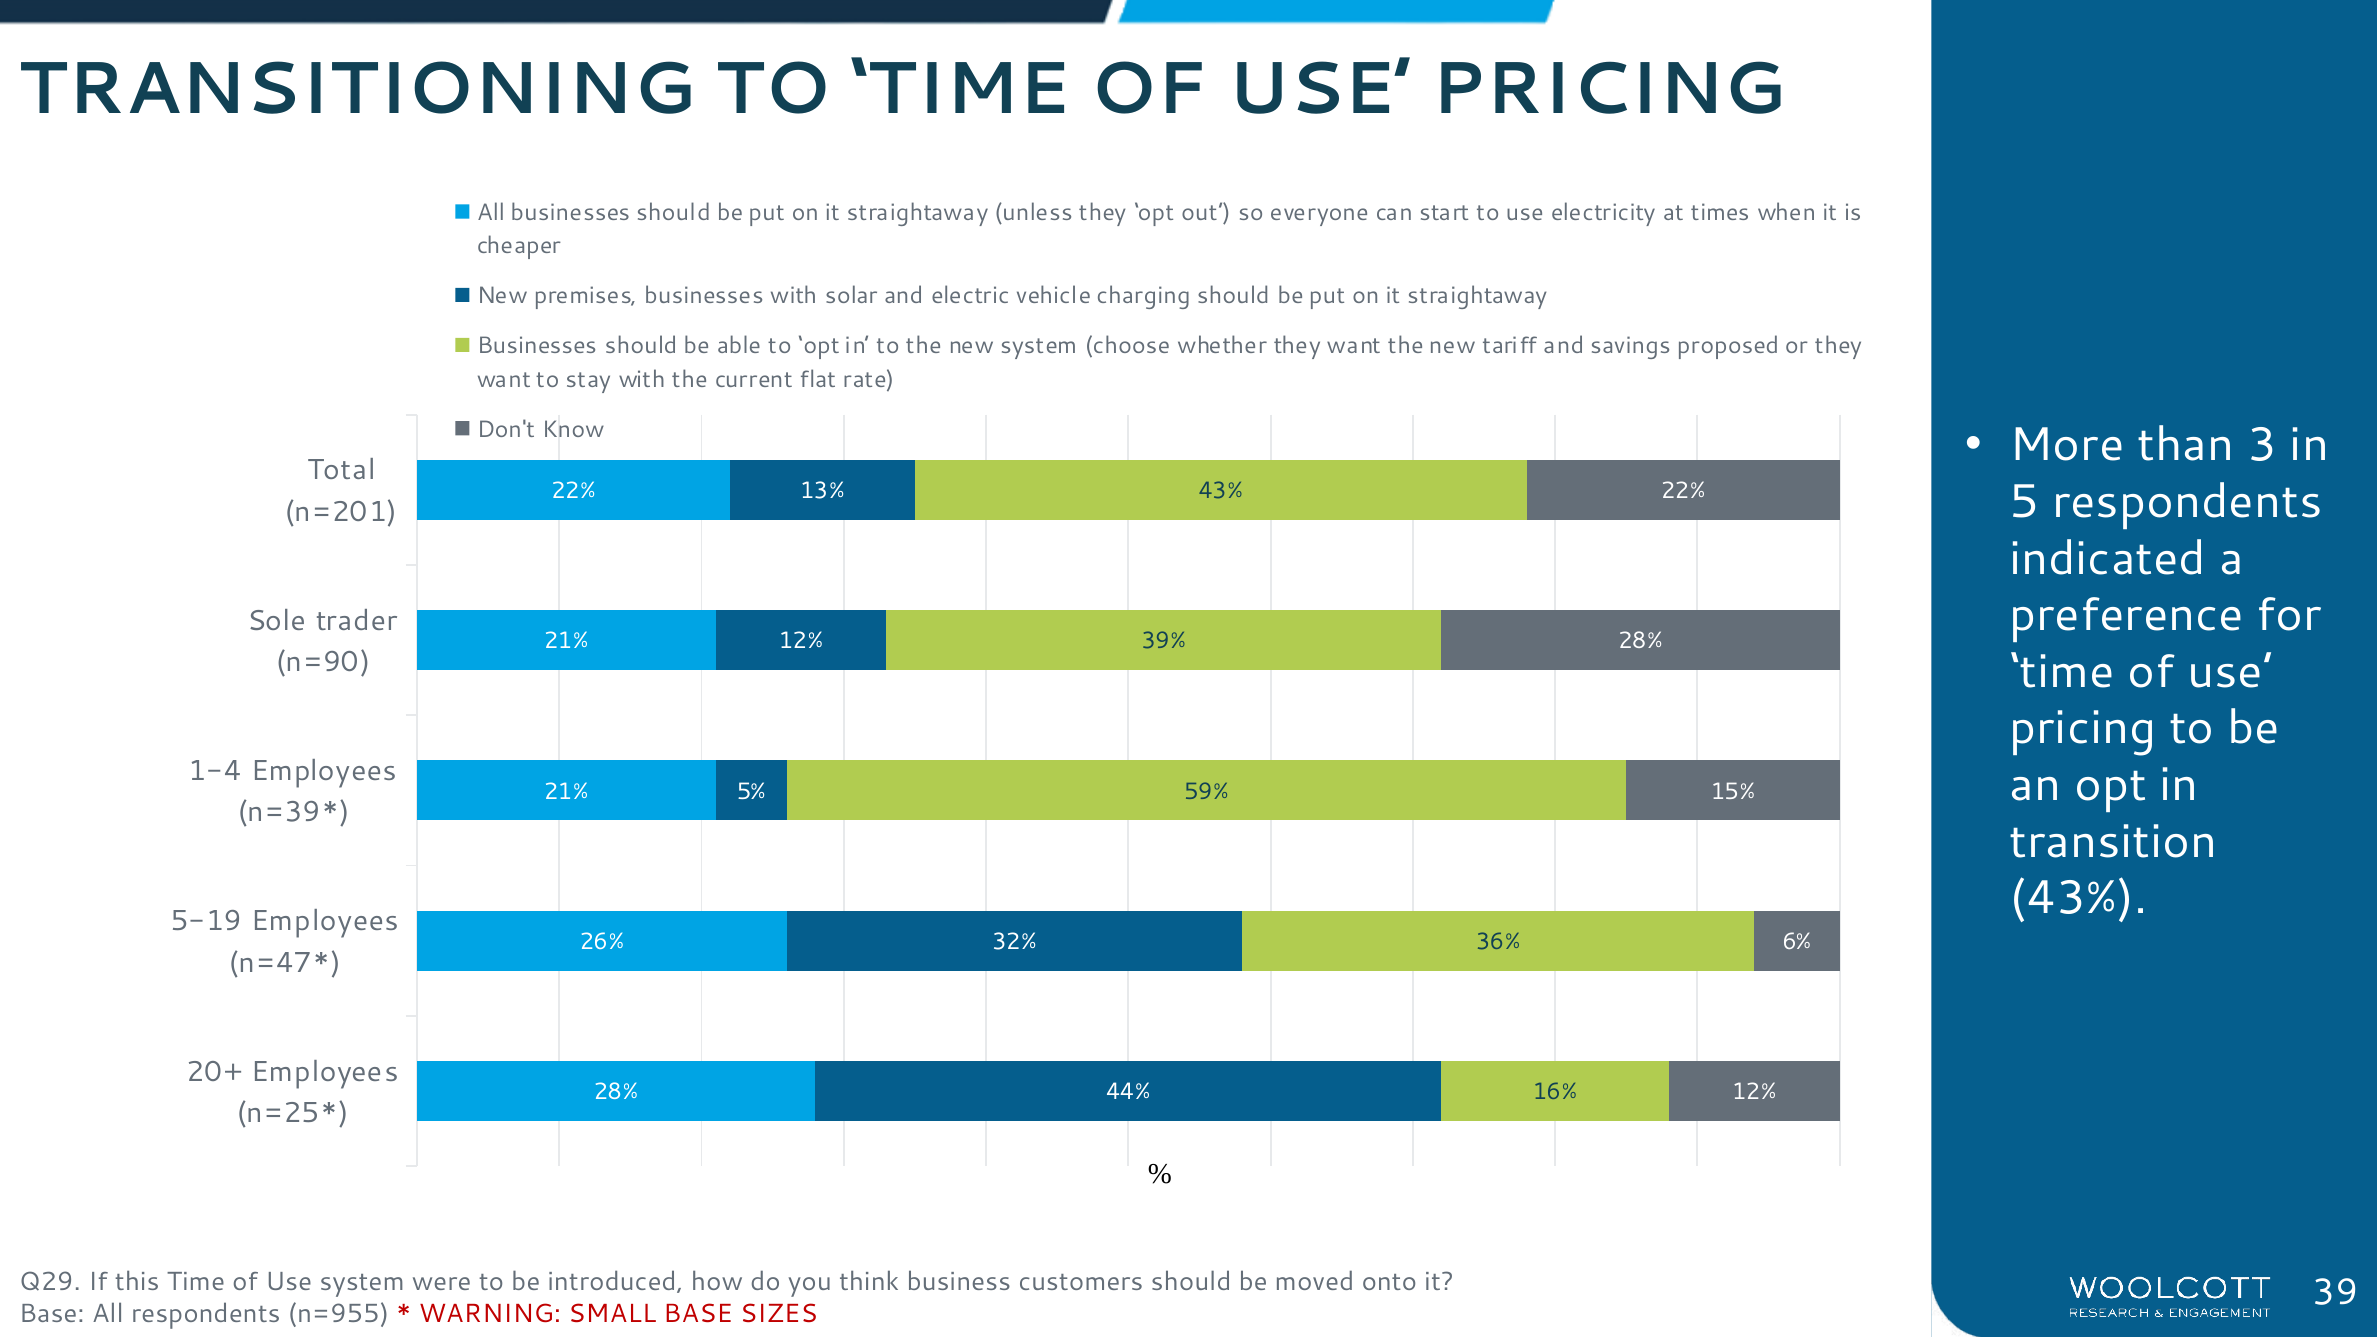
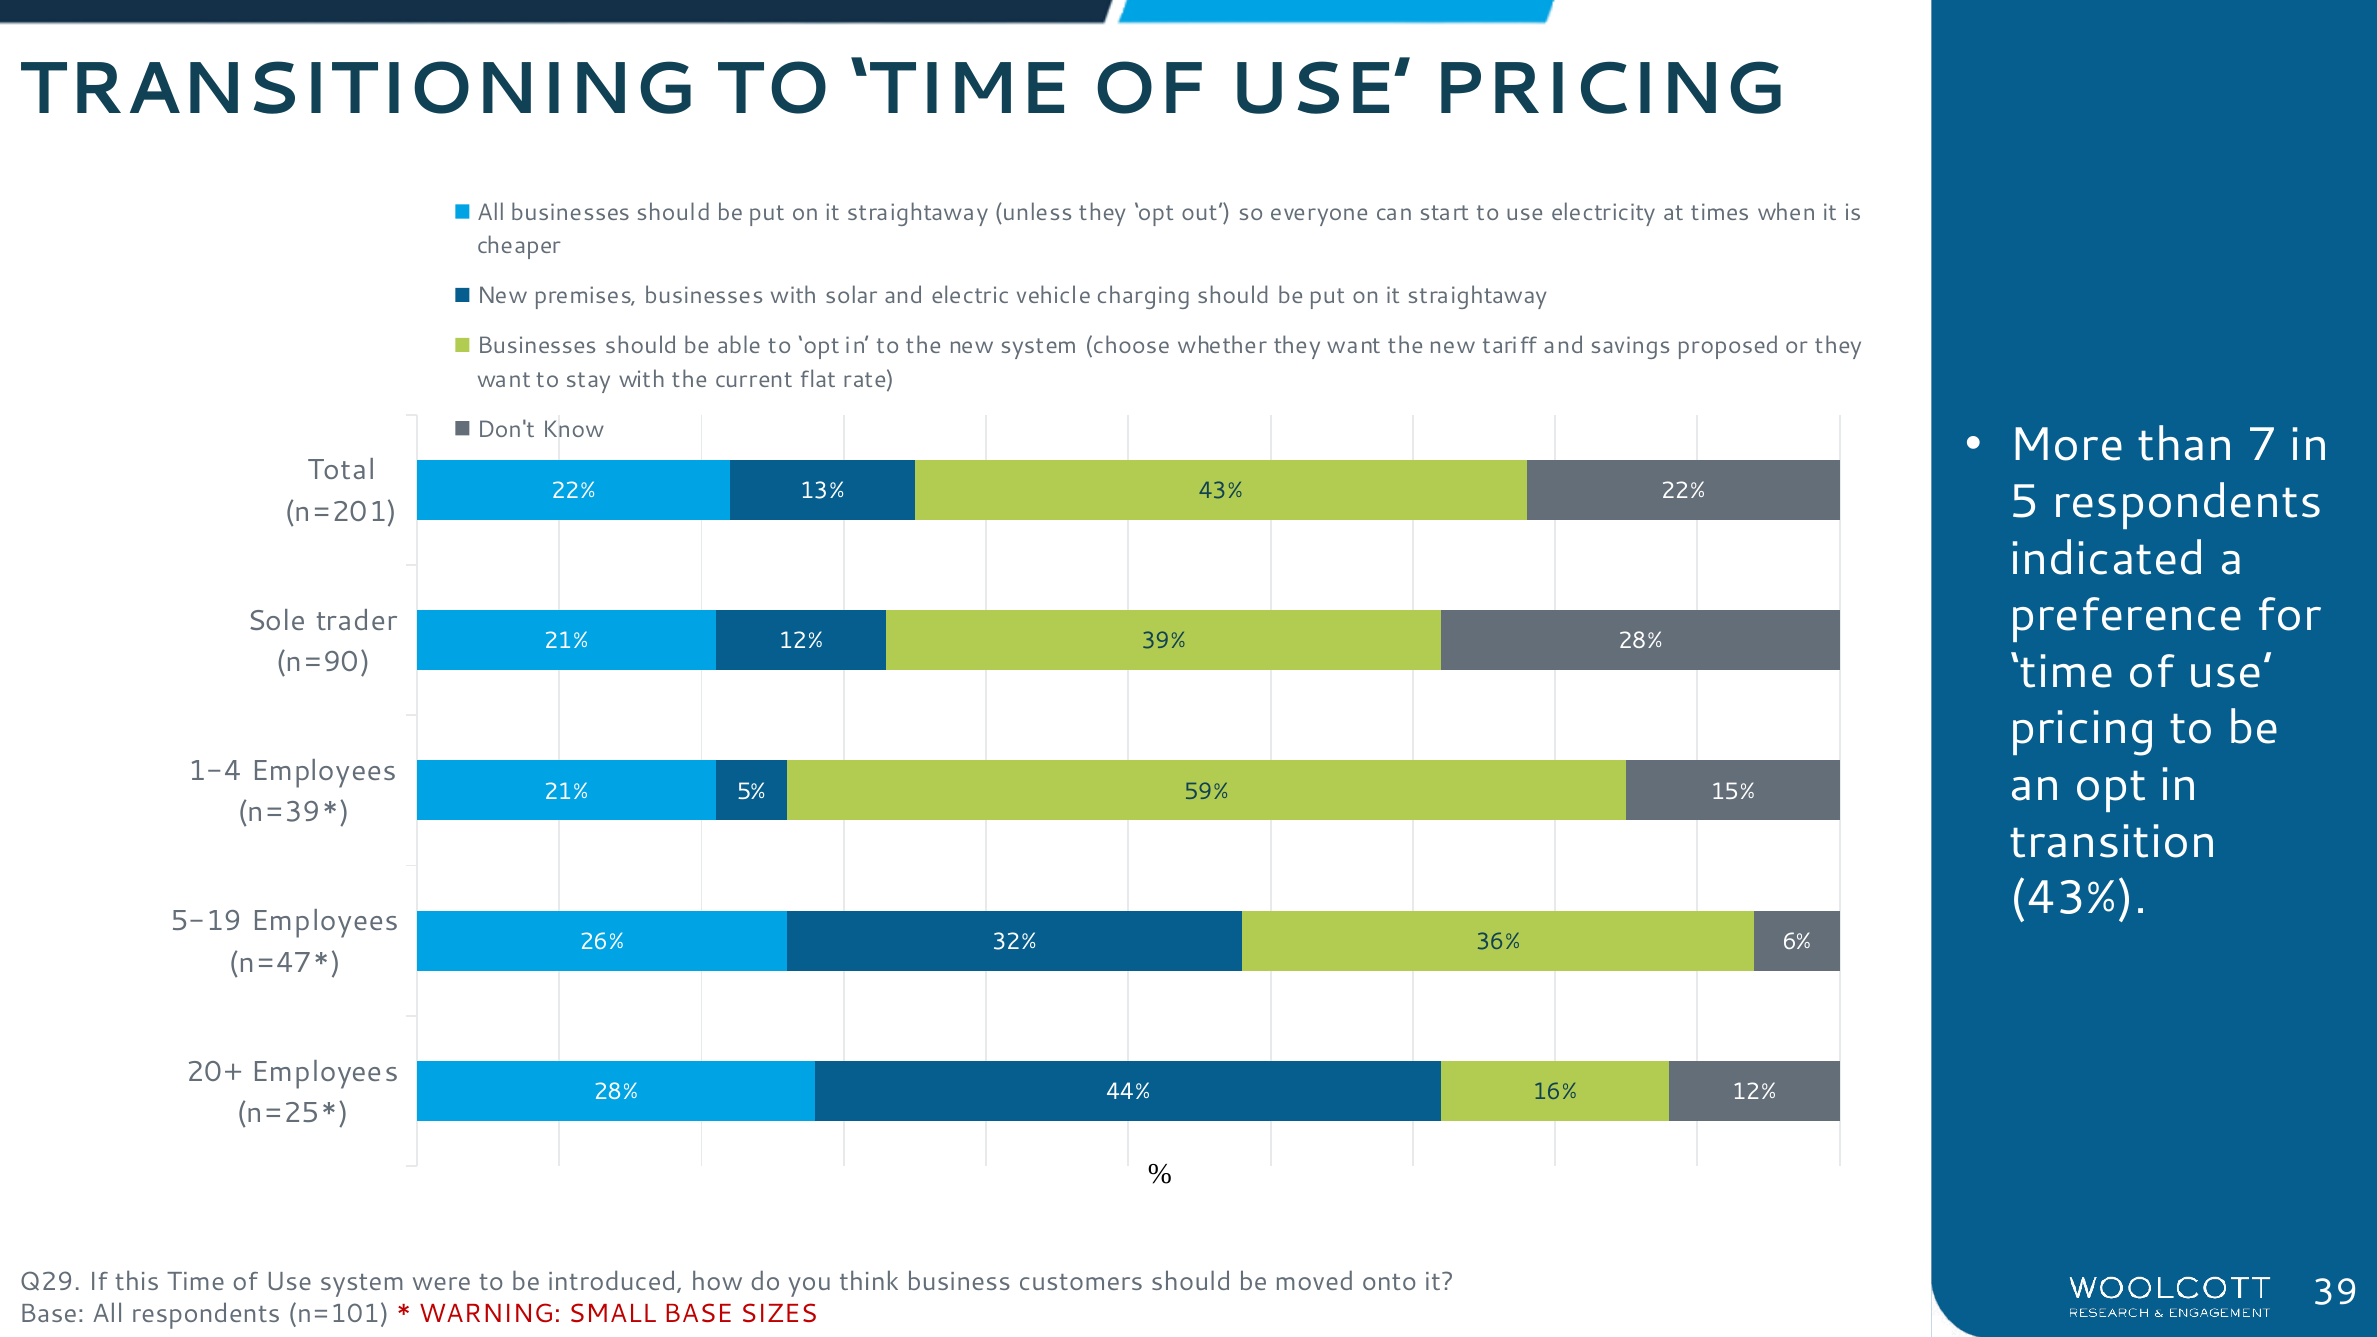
3: 3 -> 7
n=955: n=955 -> n=101
